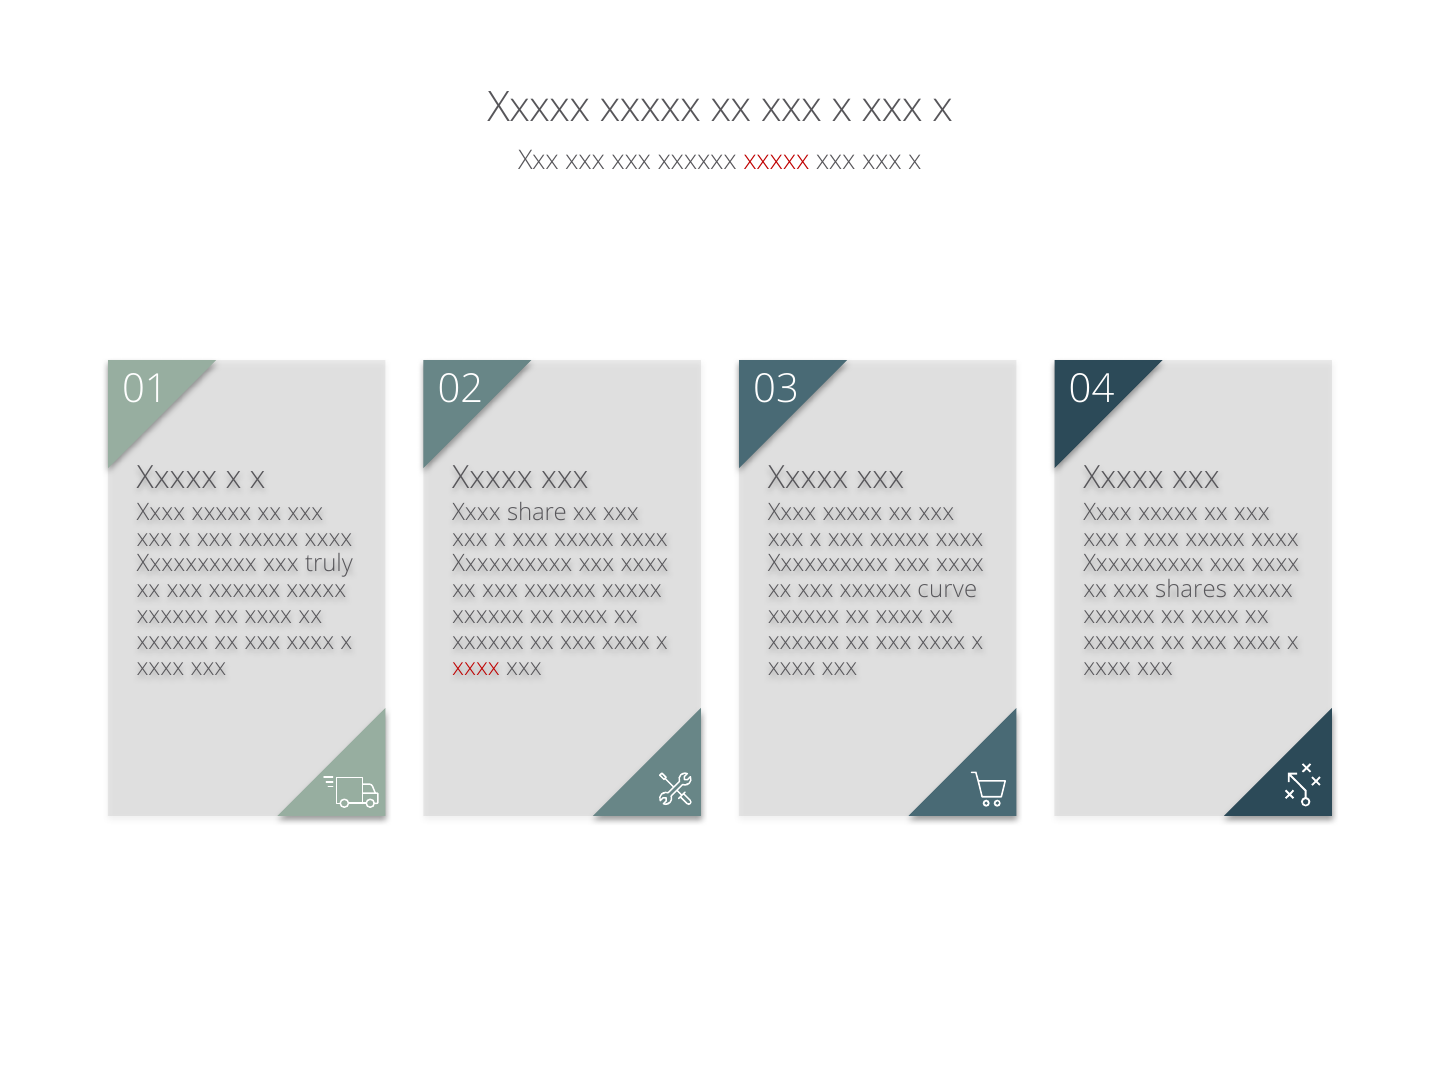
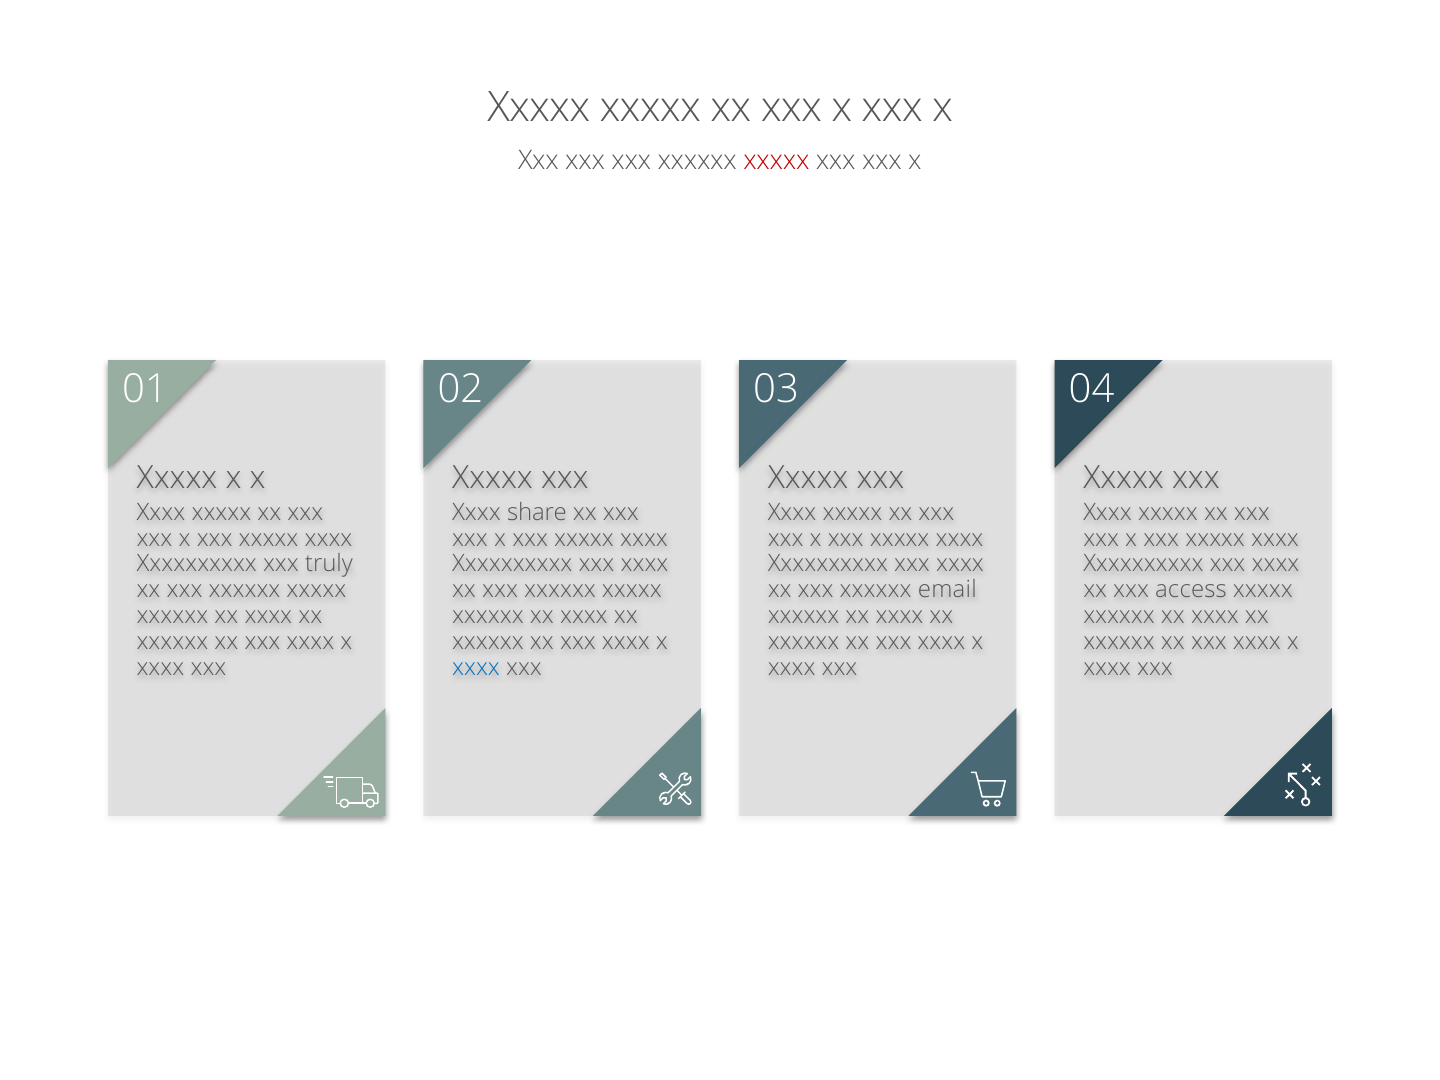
curve: curve -> email
shares: shares -> access
xxxx at (476, 668) colour: red -> blue
